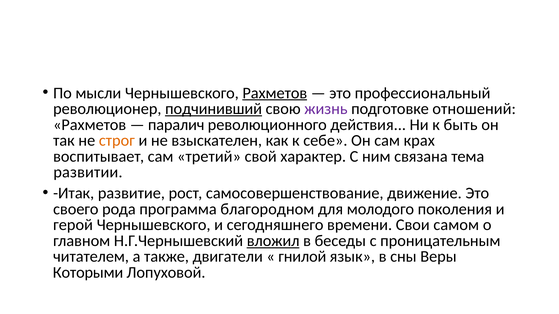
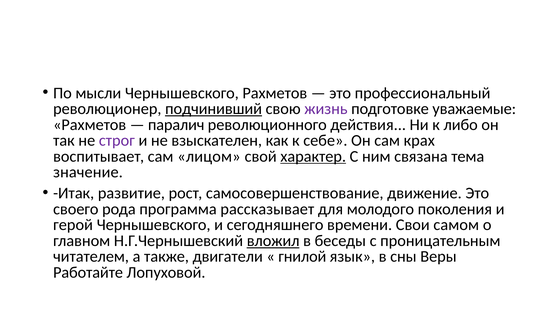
Рахметов at (275, 93) underline: present -> none
отношений: отношений -> уважаемые
быть: быть -> либо
строг colour: orange -> purple
третий: третий -> лицом
характер underline: none -> present
развитии: развитии -> значение
благородном: благородном -> рассказывает
Которыми: Которыми -> Работайте
